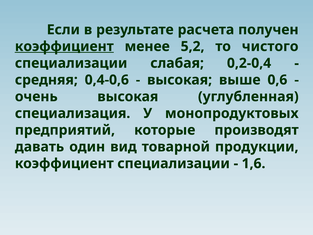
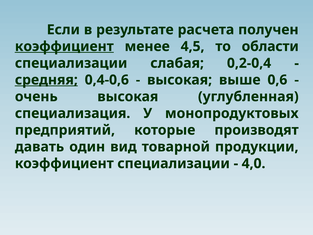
5,2: 5,2 -> 4,5
чистого: чистого -> области
средняя underline: none -> present
1,6: 1,6 -> 4,0
